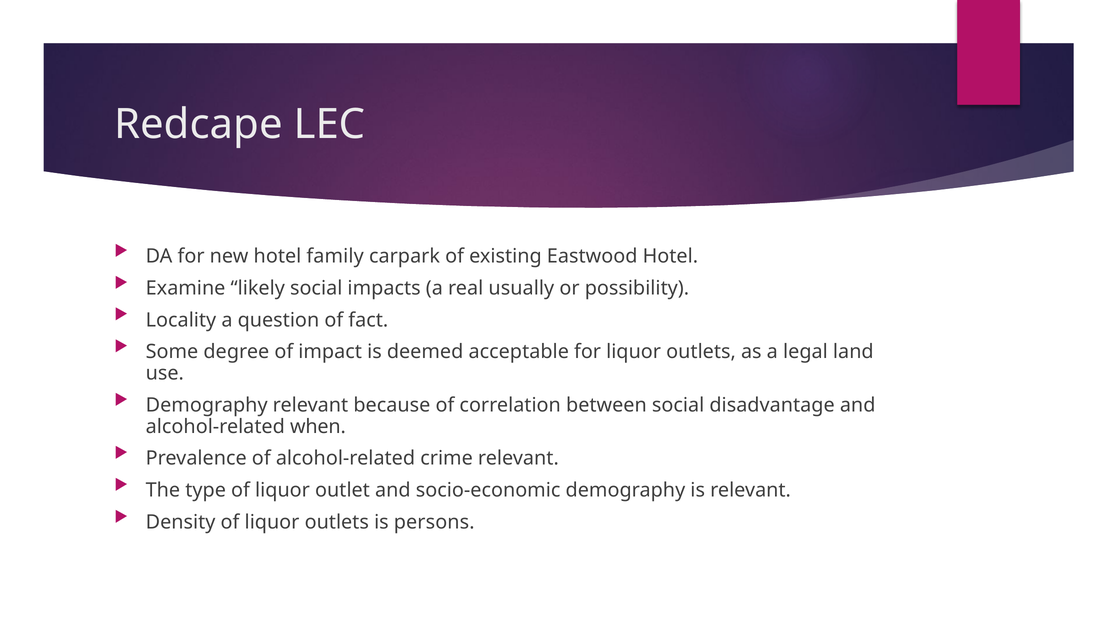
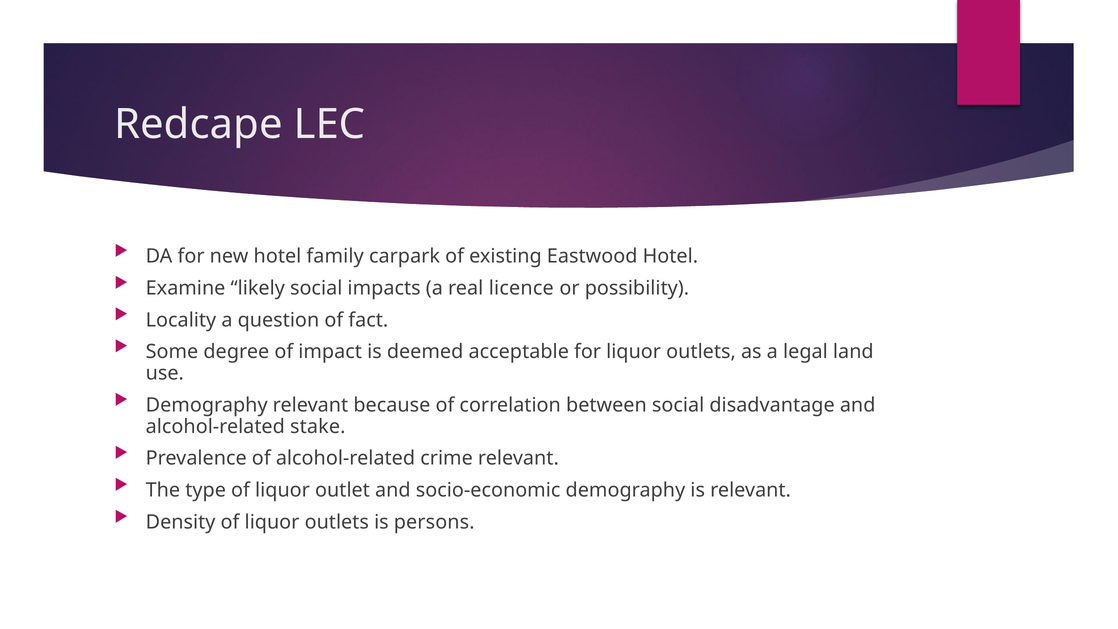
usually: usually -> licence
when: when -> stake
